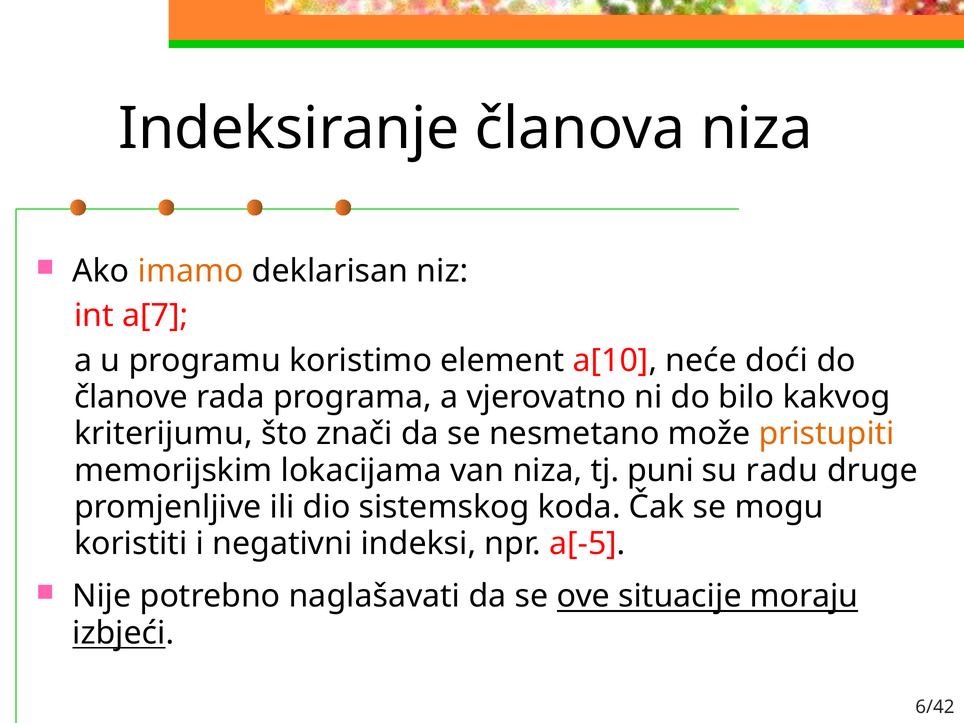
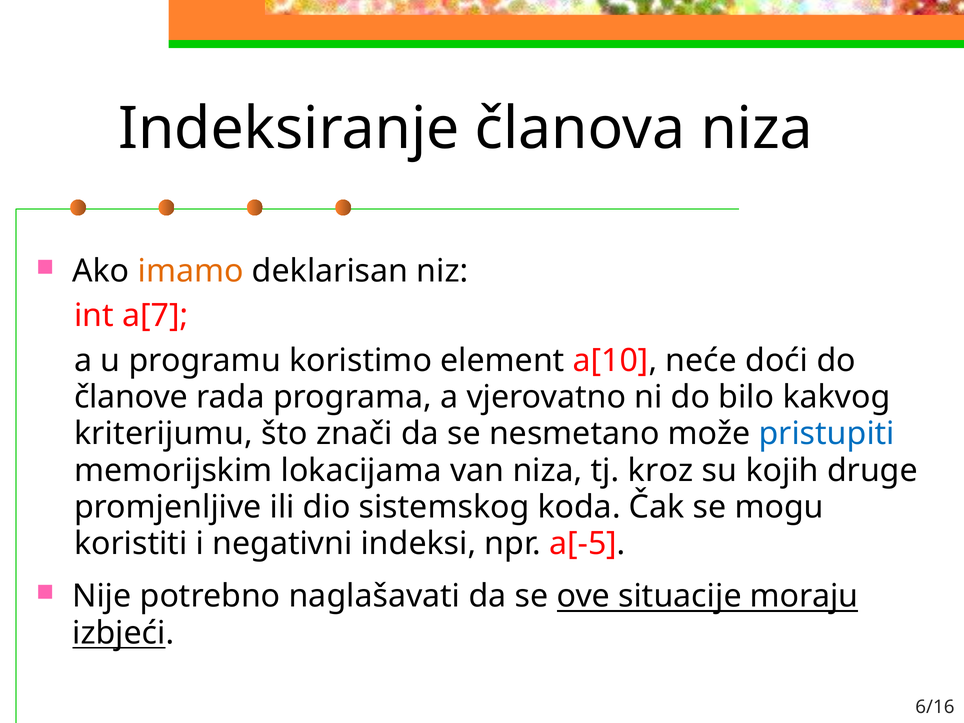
pristupiti colour: orange -> blue
puni: puni -> kroz
radu: radu -> kojih
6/42: 6/42 -> 6/16
